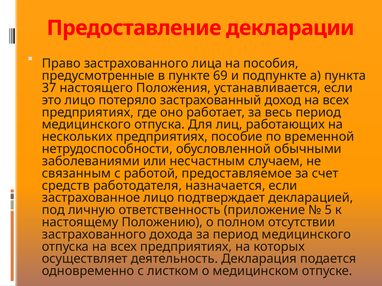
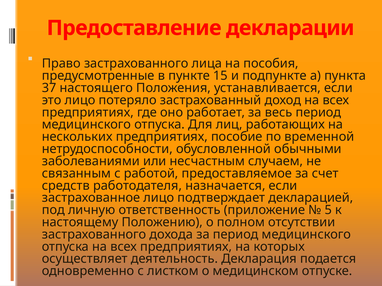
69: 69 -> 15
